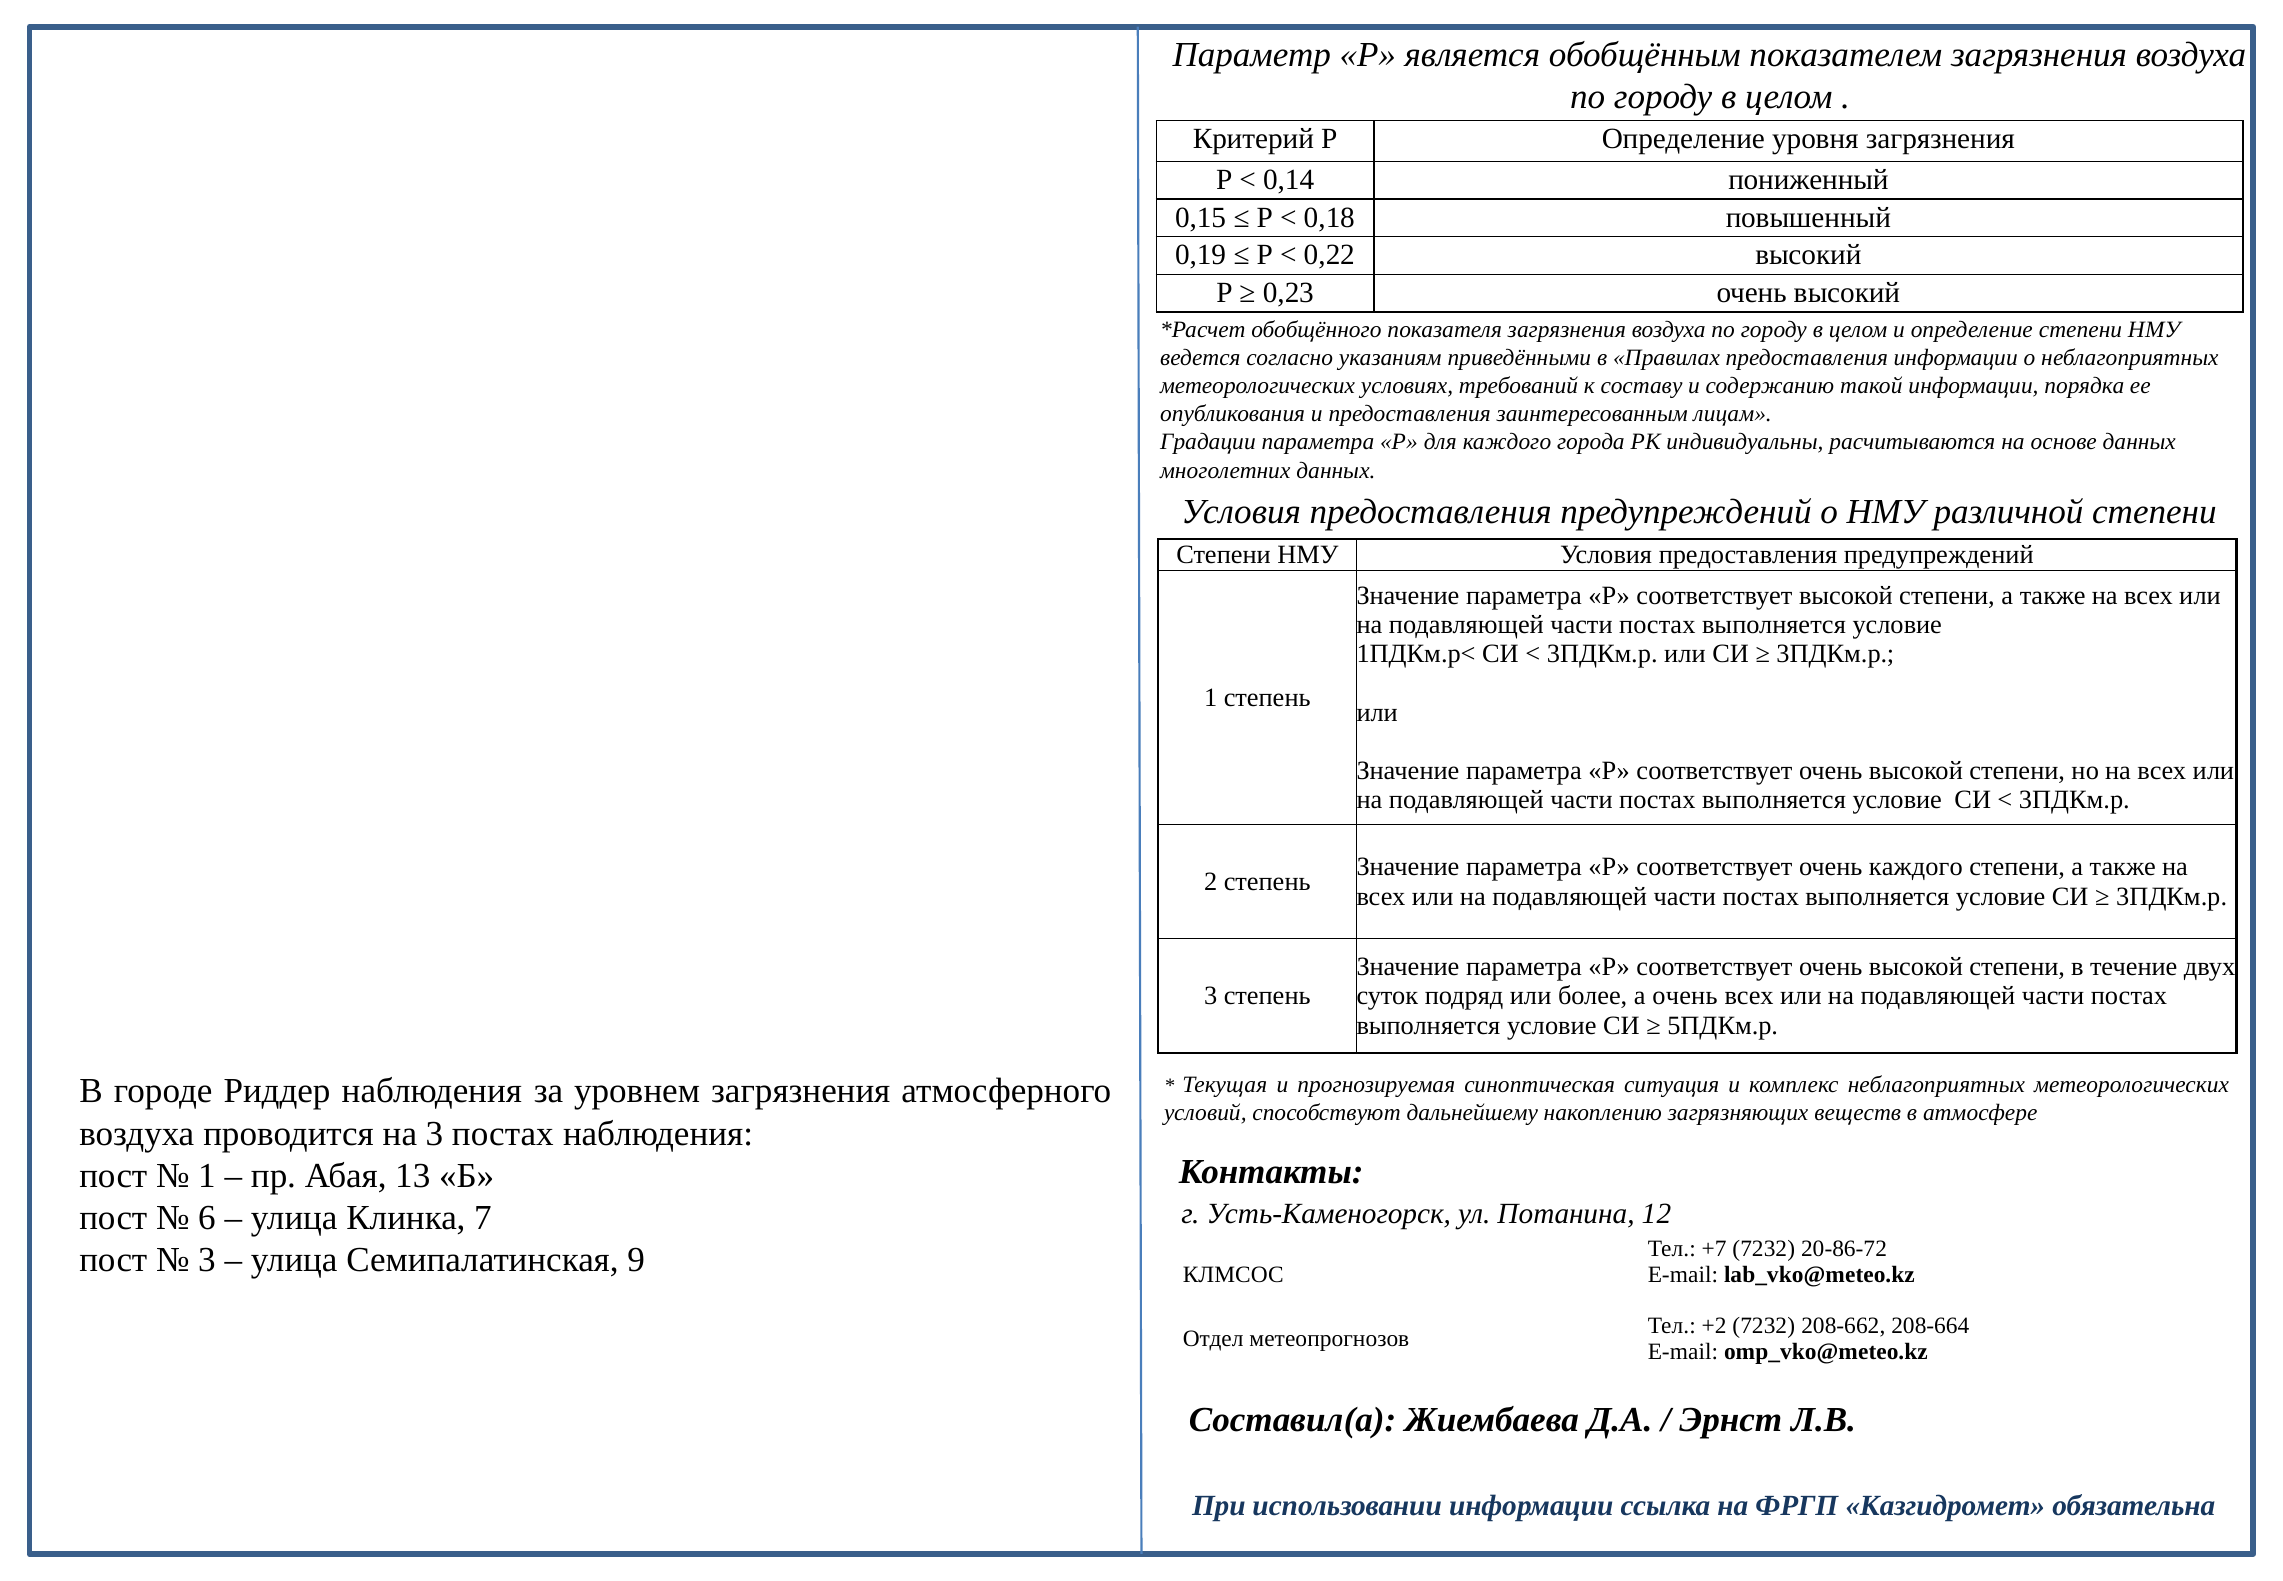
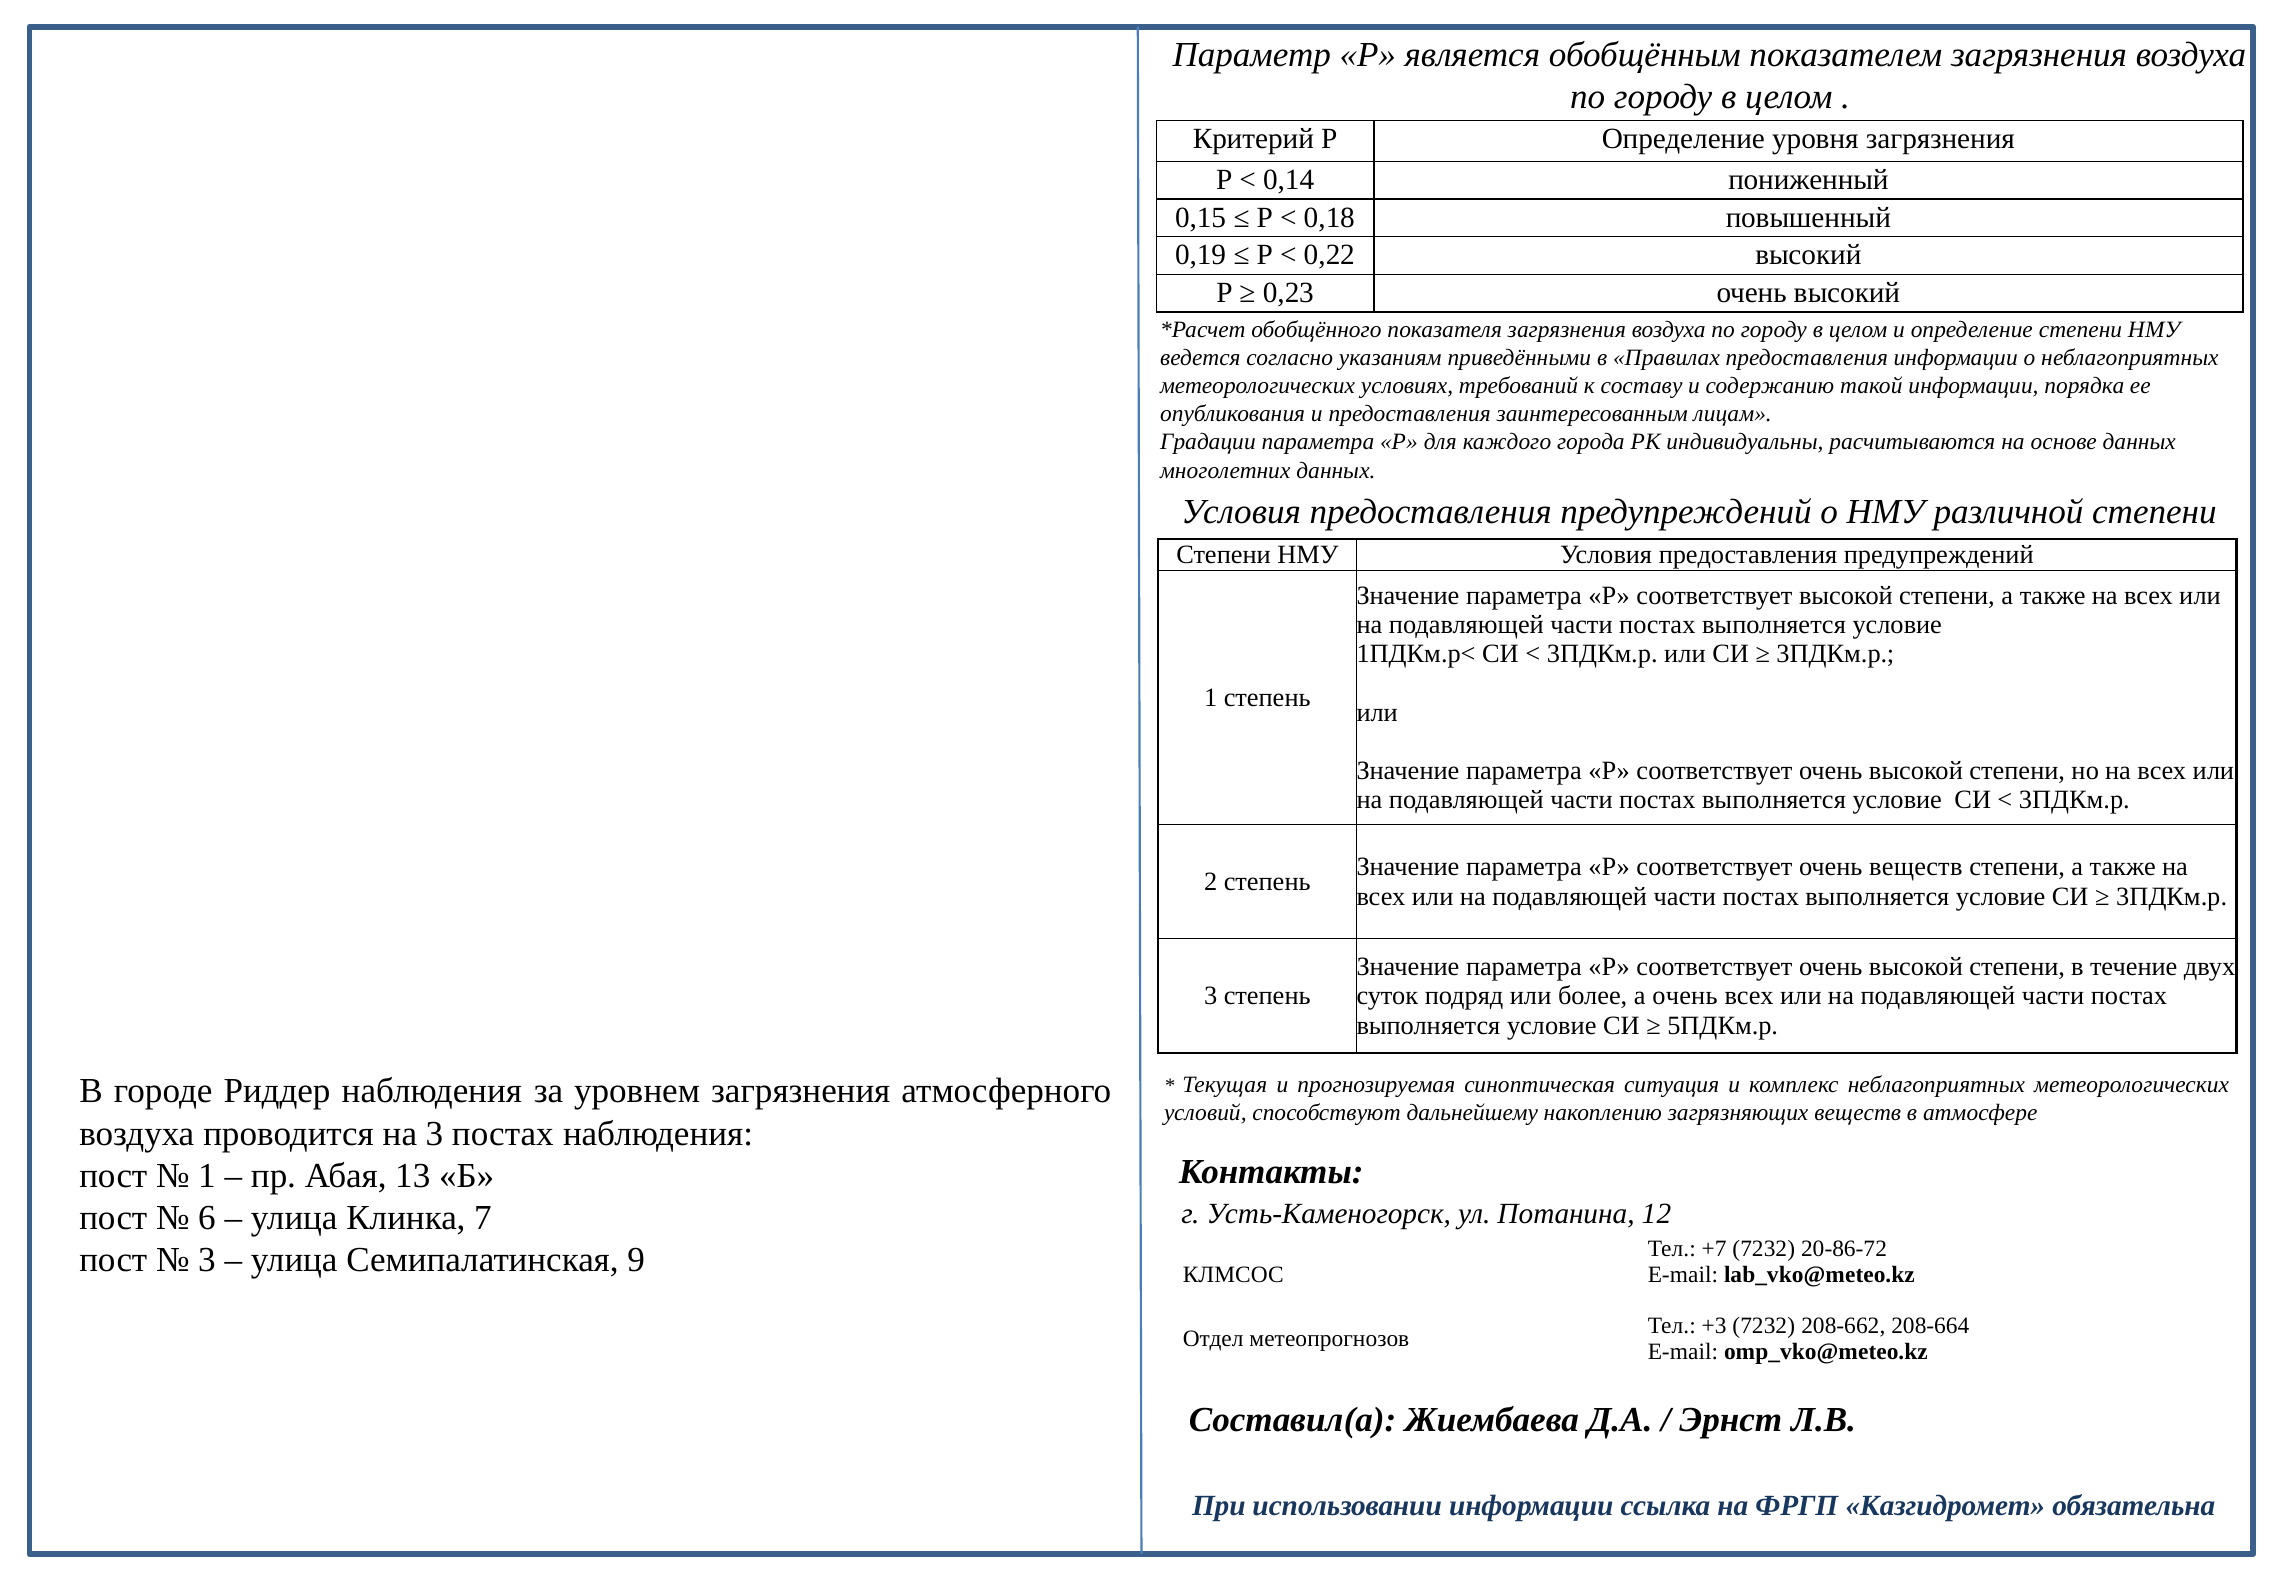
очень каждого: каждого -> веществ
+2: +2 -> +3
